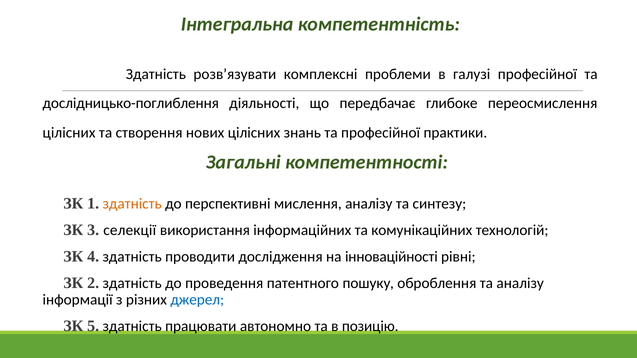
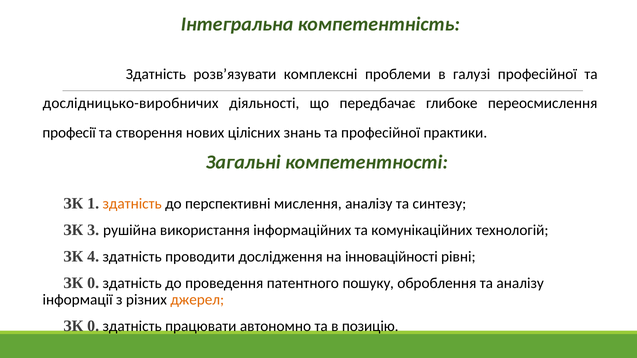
дослідницько-поглиблення: дослідницько-поглиблення -> дослідницько-виробничих
цілісних at (69, 133): цілісних -> професії
селекції: селекції -> рушійна
2 at (93, 283): 2 -> 0
джерел colour: blue -> orange
5 at (93, 326): 5 -> 0
